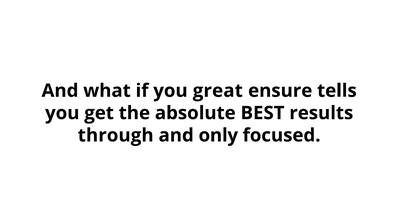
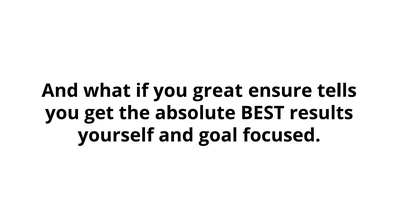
through: through -> yourself
only: only -> goal
